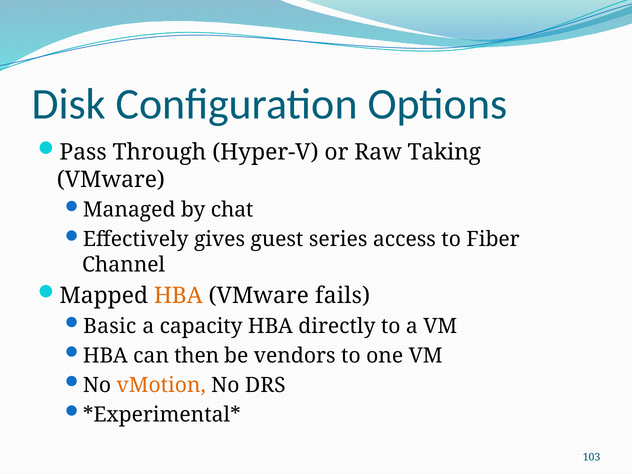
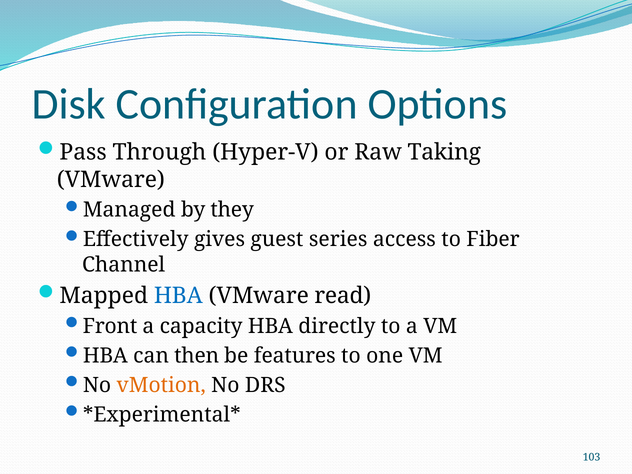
chat: chat -> they
HBA at (178, 296) colour: orange -> blue
fails: fails -> read
Basic: Basic -> Front
vendors: vendors -> features
